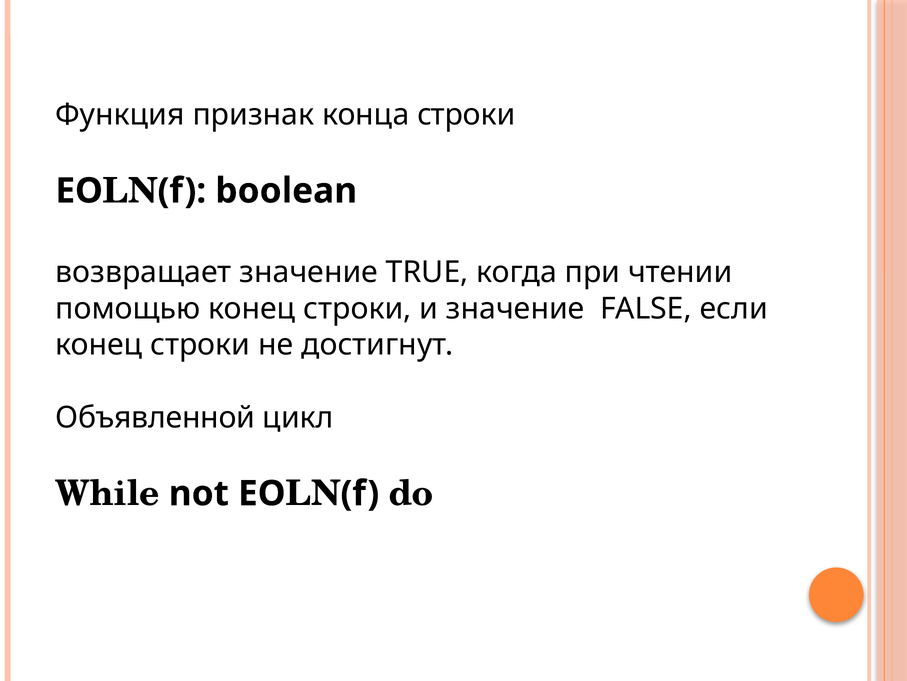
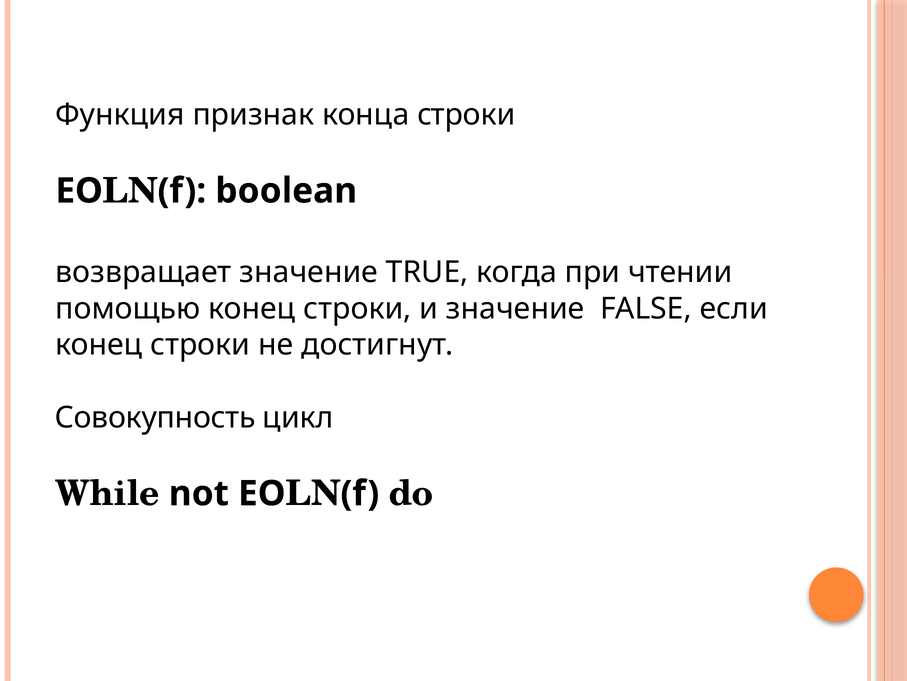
Объявленной: Объявленной -> Совокупность
